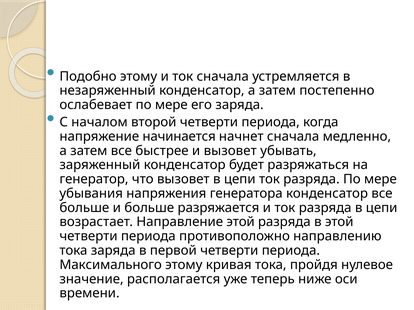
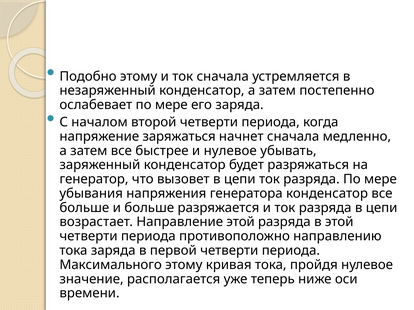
начинается: начинается -> заряжаться
и вызовет: вызовет -> нулевое
